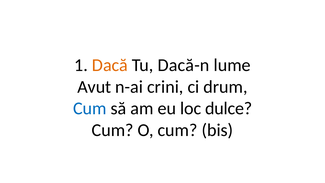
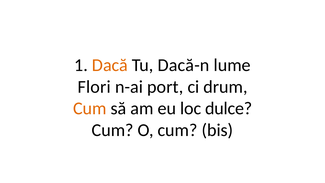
Avut: Avut -> Flori
crini: crini -> port
Cum at (90, 108) colour: blue -> orange
